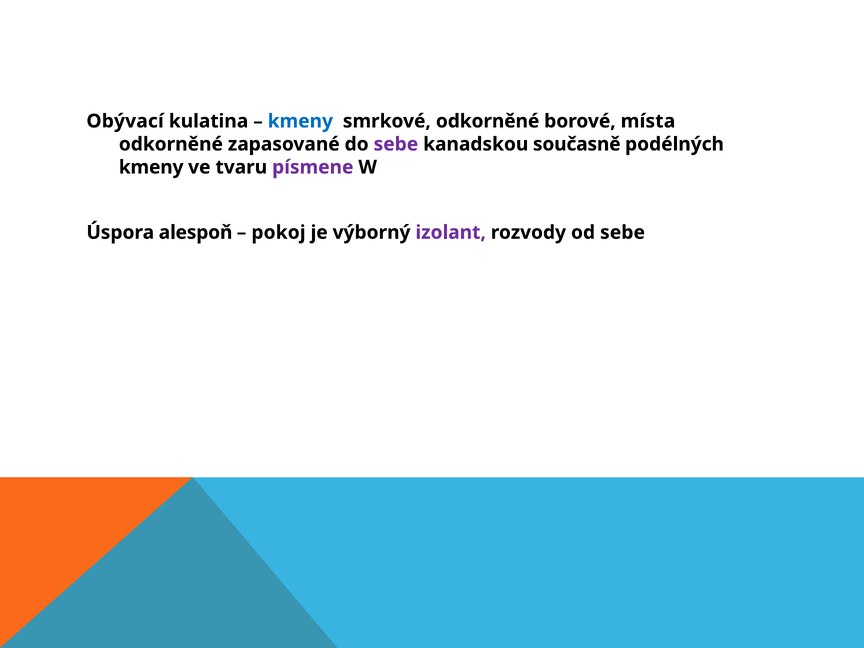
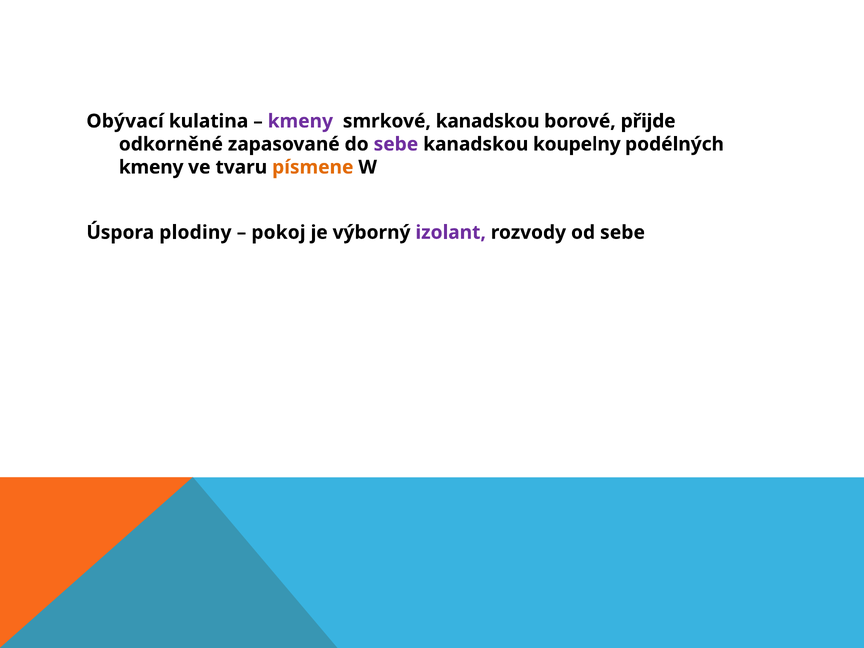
kmeny at (300, 121) colour: blue -> purple
smrkové odkorněné: odkorněné -> kanadskou
místa: místa -> přijde
současně: současně -> koupelny
písmene colour: purple -> orange
alespoň: alespoň -> plodiny
